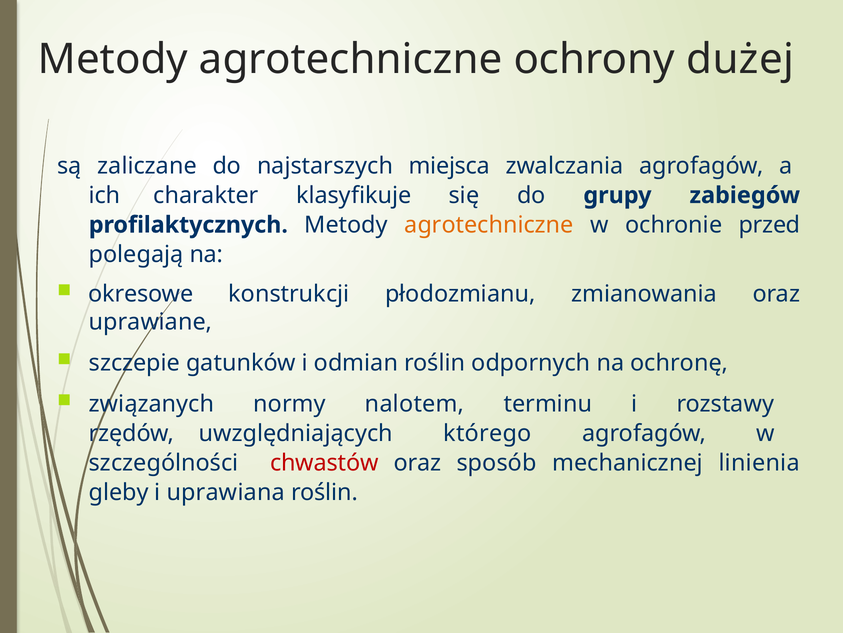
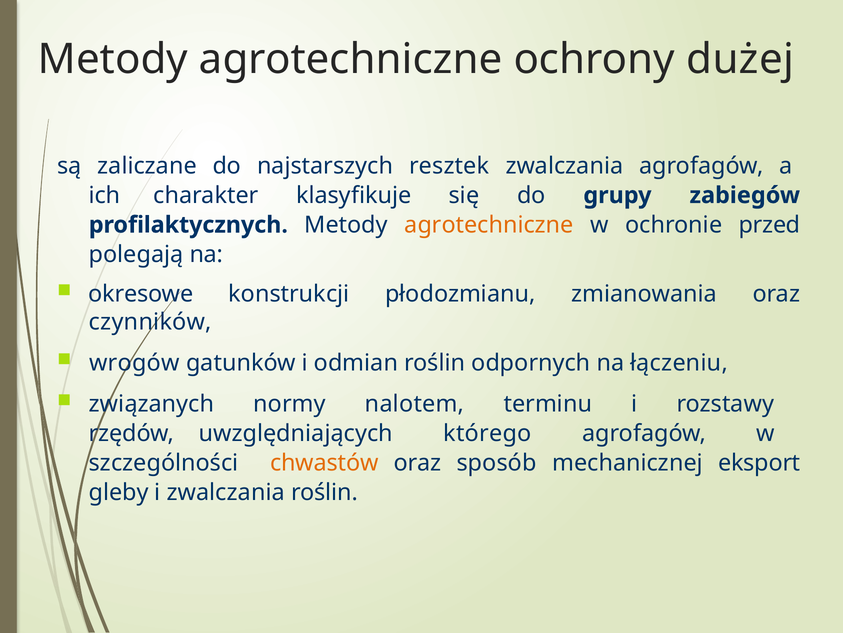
miejsca: miejsca -> resztek
uprawiane: uprawiane -> czynników
szczepie: szczepie -> wrogów
ochronę: ochronę -> łączeniu
chwastów colour: red -> orange
linienia: linienia -> eksport
i uprawiana: uprawiana -> zwalczania
